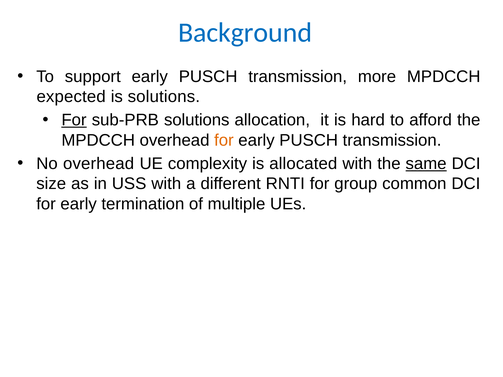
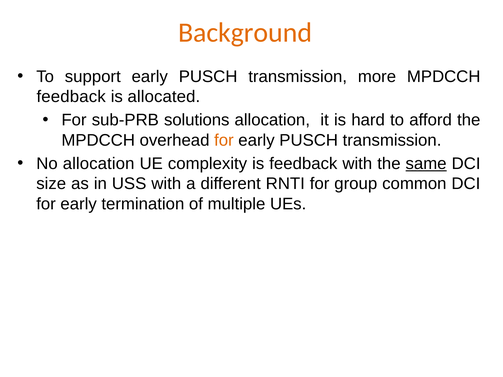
Background colour: blue -> orange
expected at (71, 97): expected -> feedback
is solutions: solutions -> allocated
For at (74, 120) underline: present -> none
No overhead: overhead -> allocation
is allocated: allocated -> feedback
